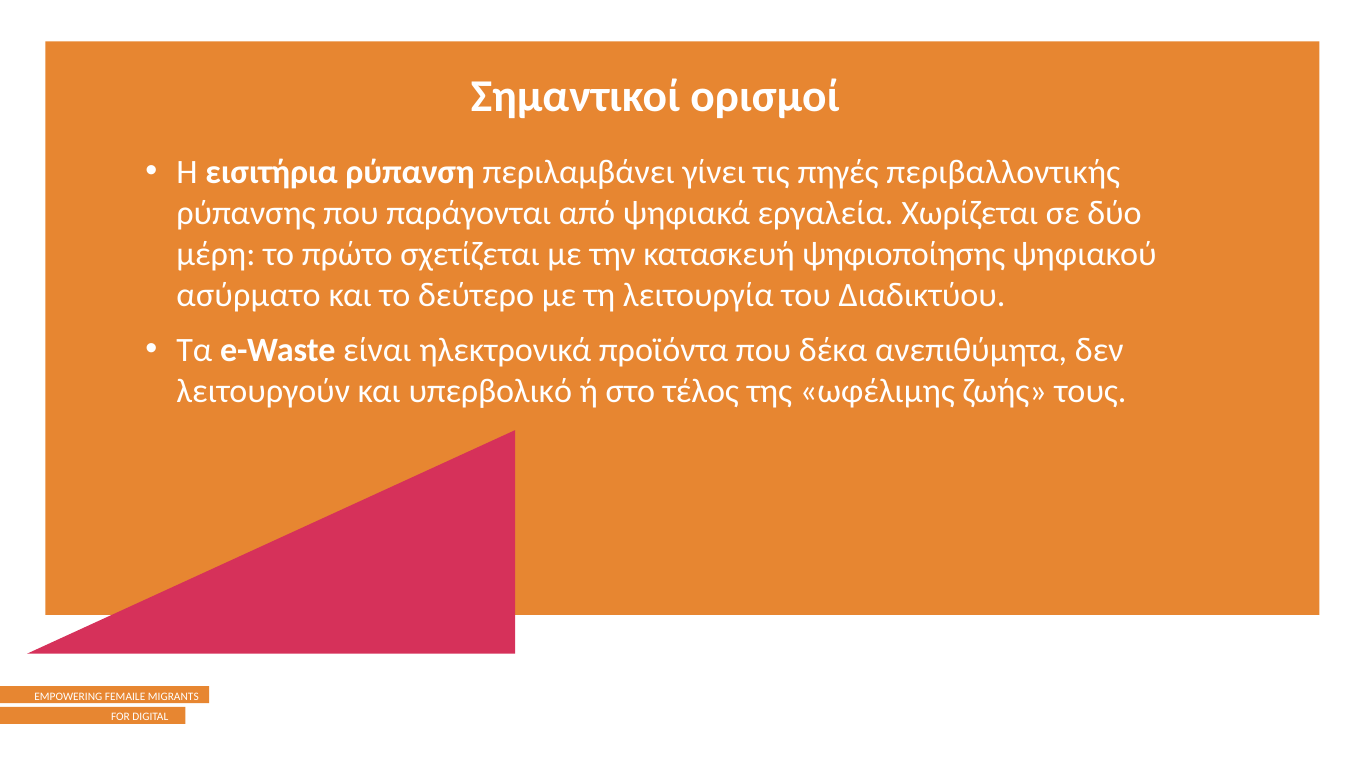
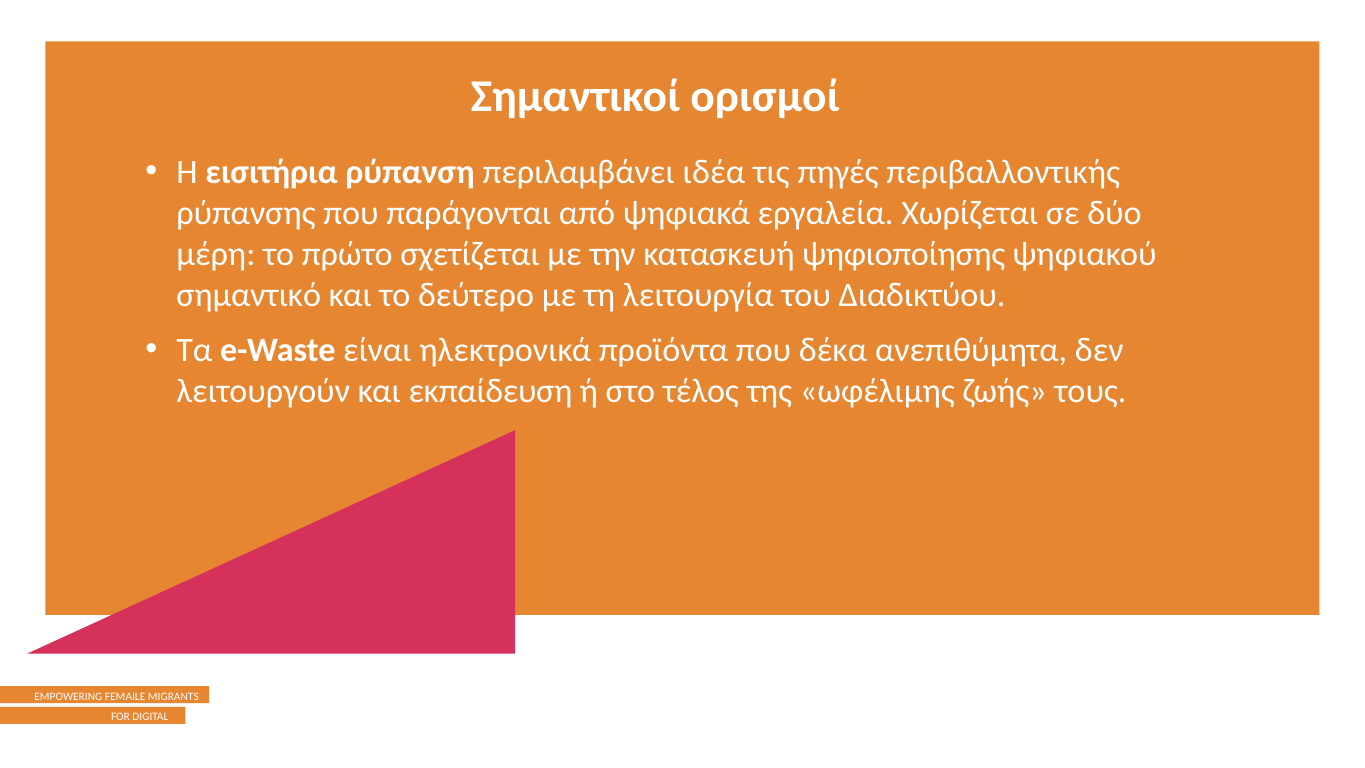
γίνει: γίνει -> ιδέα
ασύρματο: ασύρματο -> σημαντικό
υπερβολικό: υπερβολικό -> εκπαίδευση
